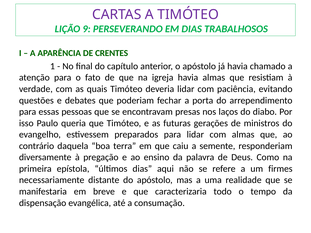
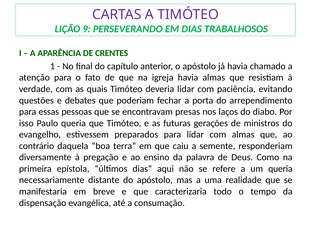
um firmes: firmes -> queria
